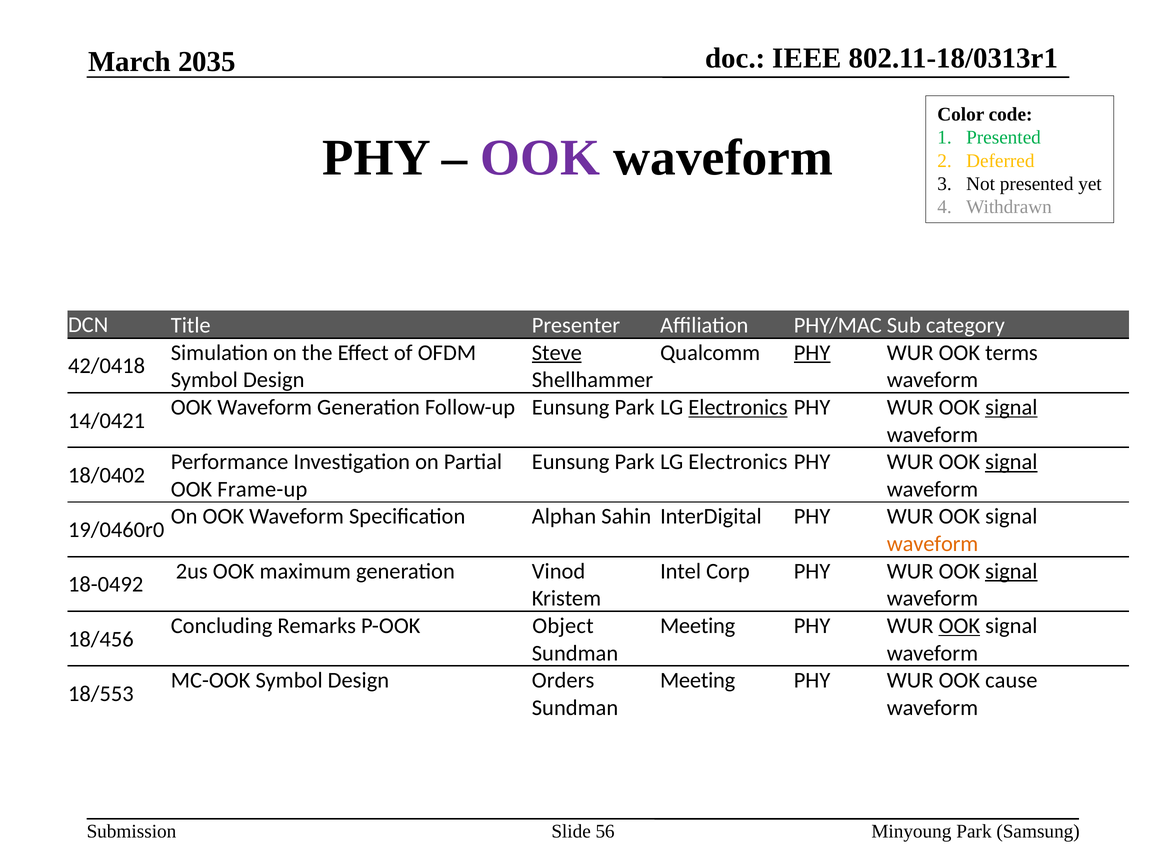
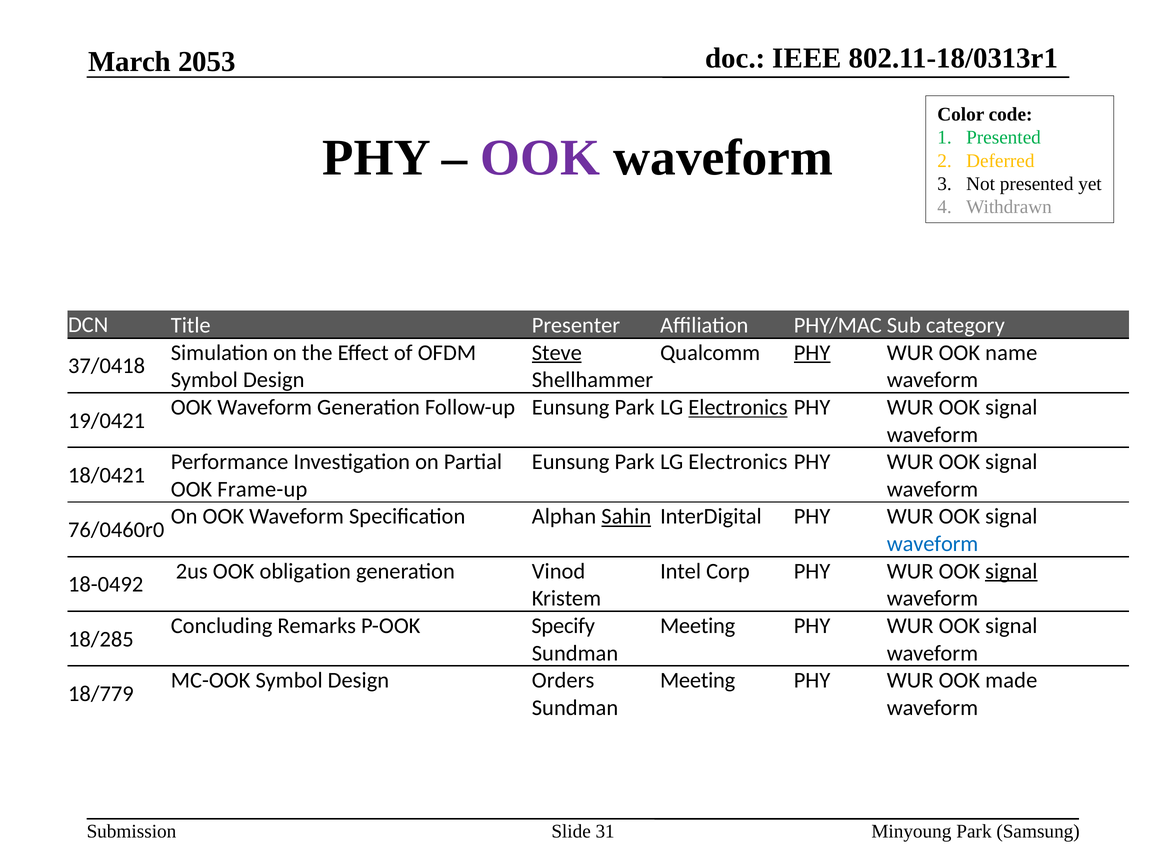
2035: 2035 -> 2053
terms: terms -> name
42/0418: 42/0418 -> 37/0418
signal at (1011, 407) underline: present -> none
14/0421: 14/0421 -> 19/0421
signal at (1011, 462) underline: present -> none
18/0402: 18/0402 -> 18/0421
Sahin underline: none -> present
19/0460r0: 19/0460r0 -> 76/0460r0
waveform at (933, 544) colour: orange -> blue
maximum: maximum -> obligation
Object: Object -> Specify
OOK at (959, 626) underline: present -> none
18/456: 18/456 -> 18/285
cause: cause -> made
18/553: 18/553 -> 18/779
56: 56 -> 31
